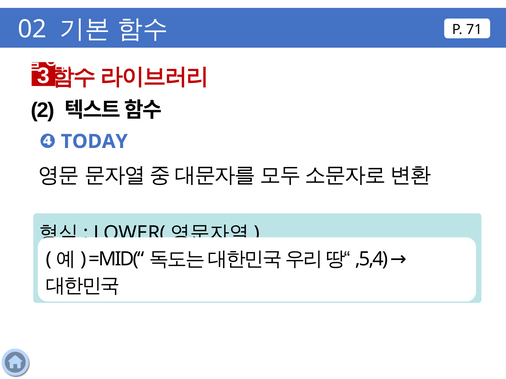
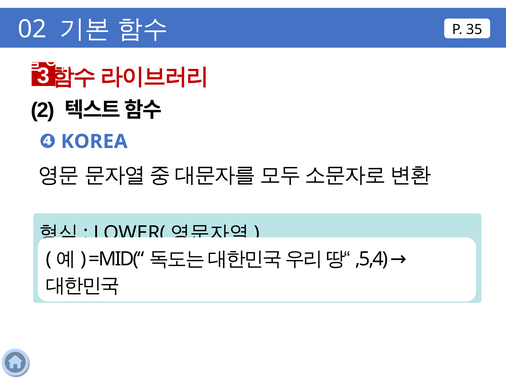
71: 71 -> 35
TODAY: TODAY -> KOREA
